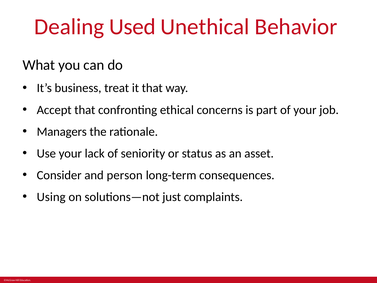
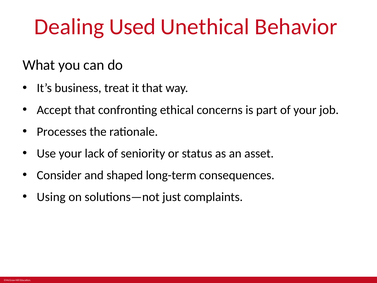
Managers: Managers -> Processes
person: person -> shaped
